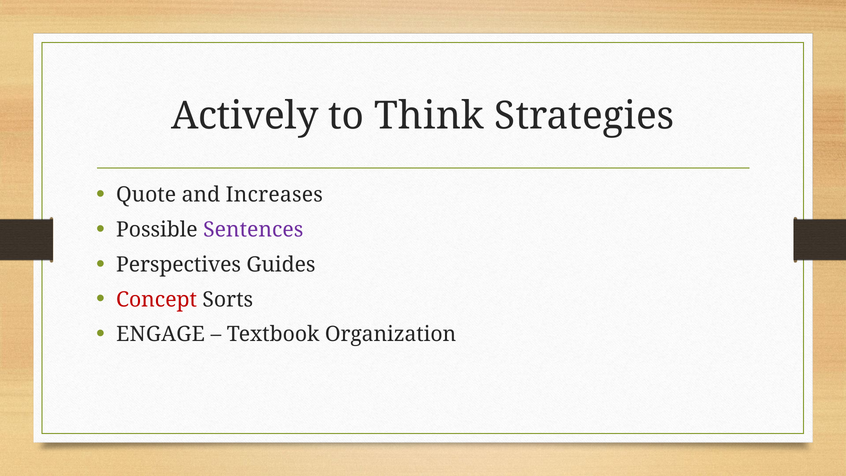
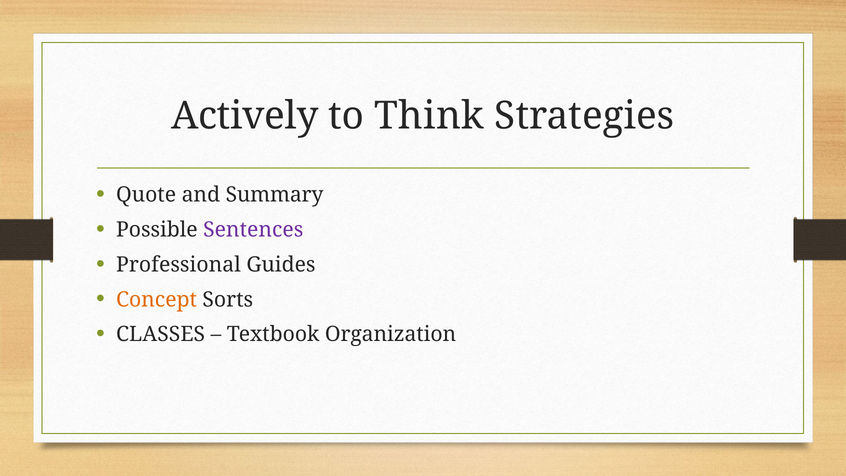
Increases: Increases -> Summary
Perspectives: Perspectives -> Professional
Concept colour: red -> orange
ENGAGE: ENGAGE -> CLASSES
